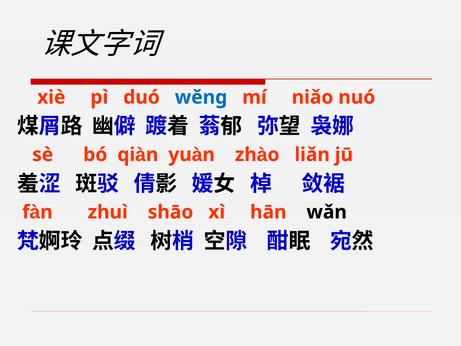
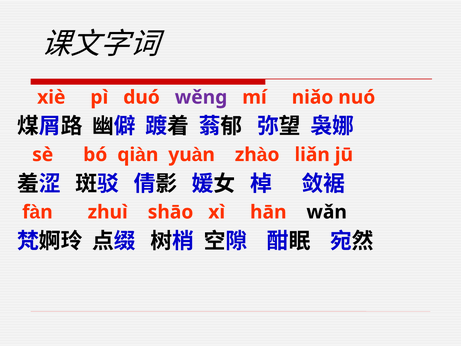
wěng colour: blue -> purple
